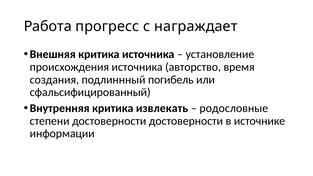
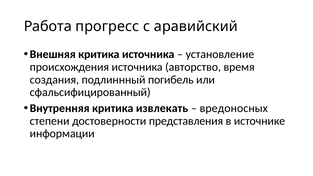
награждает: награждает -> аравийский
родословные: родословные -> вредоносных
достоверности достоверности: достоверности -> представления
